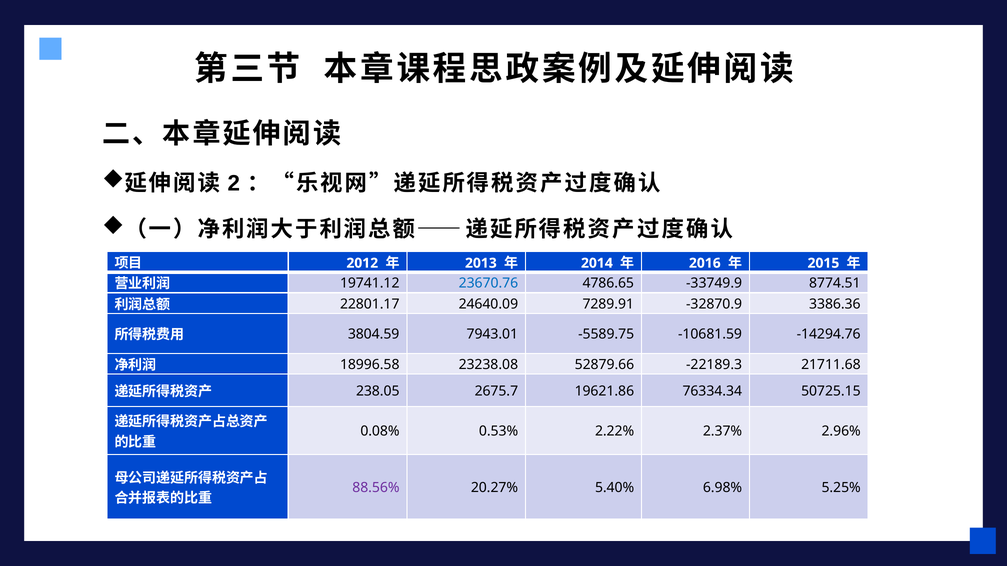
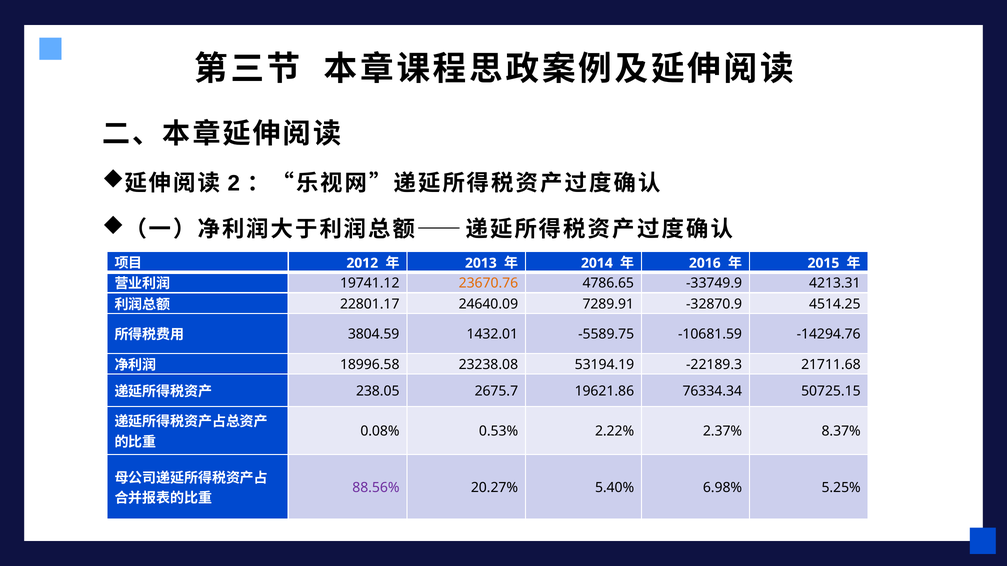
23670.76 colour: blue -> orange
8774.51: 8774.51 -> 4213.31
3386.36: 3386.36 -> 4514.25
7943.01: 7943.01 -> 1432.01
52879.66: 52879.66 -> 53194.19
2.96%: 2.96% -> 8.37%
